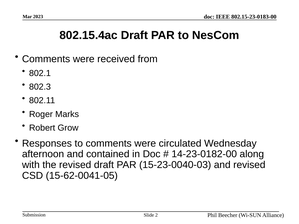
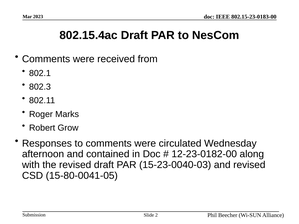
14-23-0182-00: 14-23-0182-00 -> 12-23-0182-00
15-62-0041-05: 15-62-0041-05 -> 15-80-0041-05
